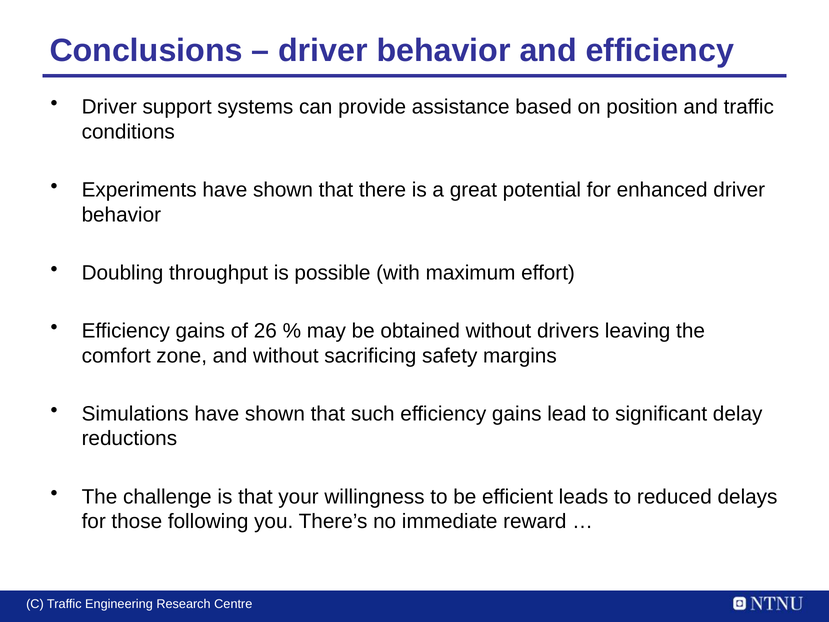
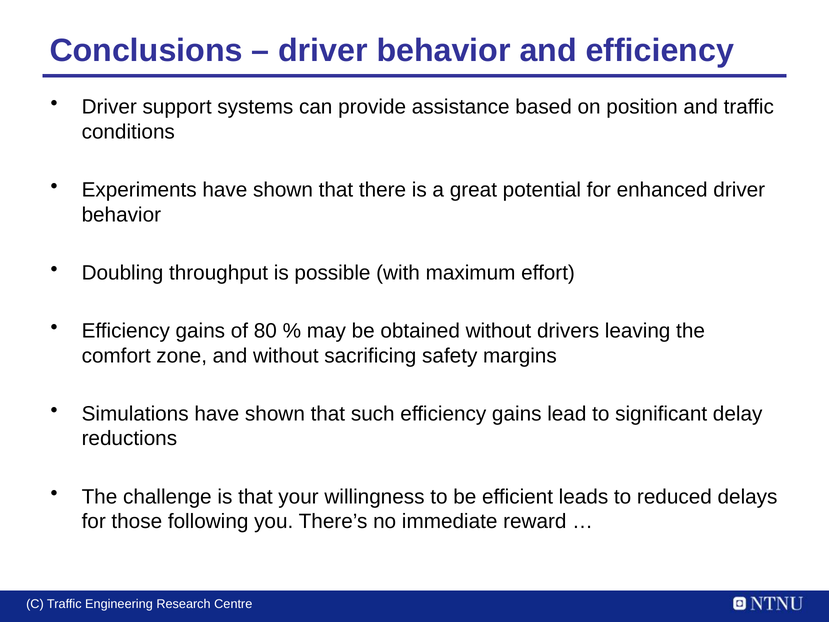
26: 26 -> 80
